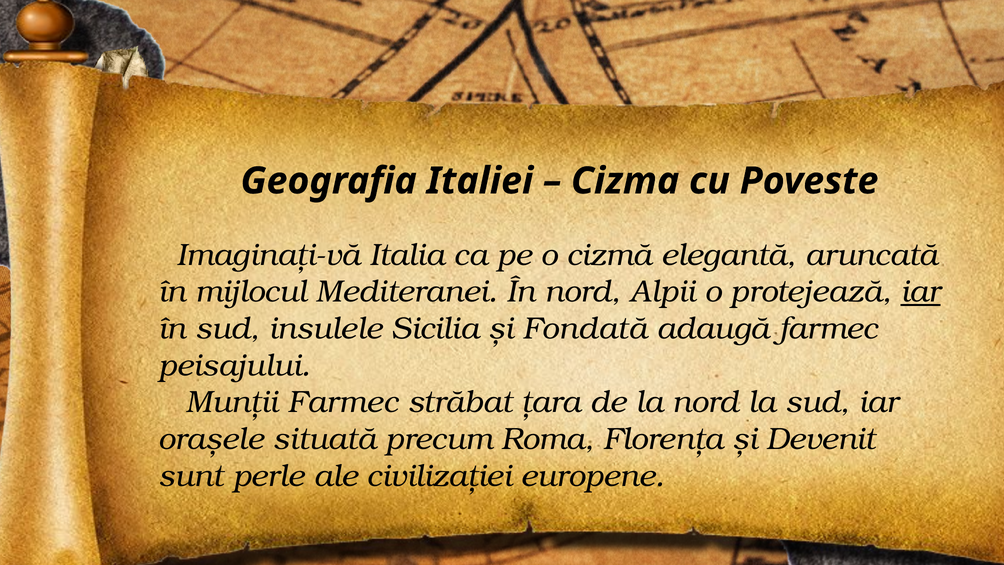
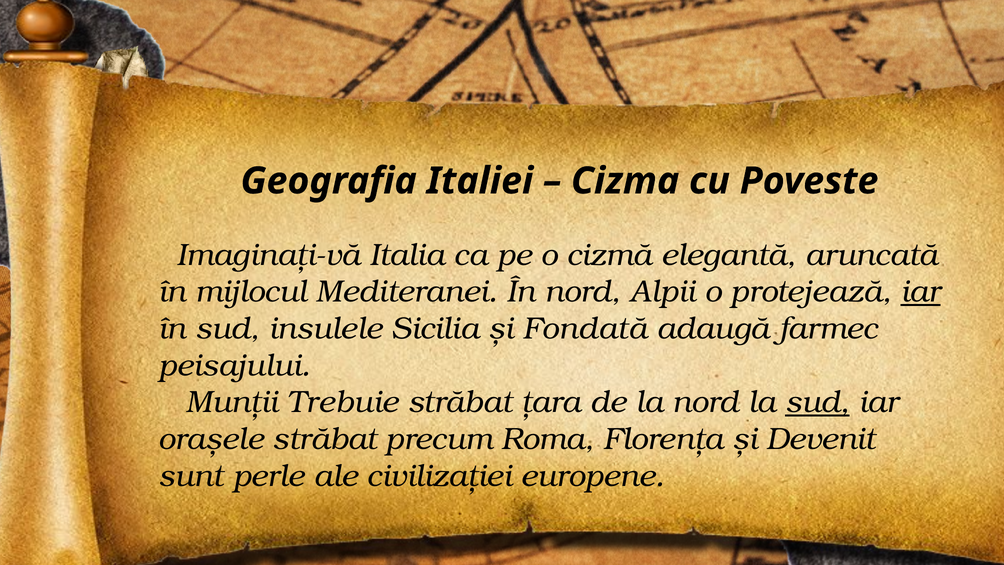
Munții Farmec: Farmec -> Trebuie
sud at (817, 402) underline: none -> present
orașele situată: situată -> străbat
